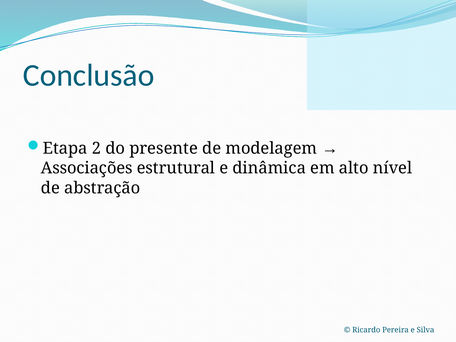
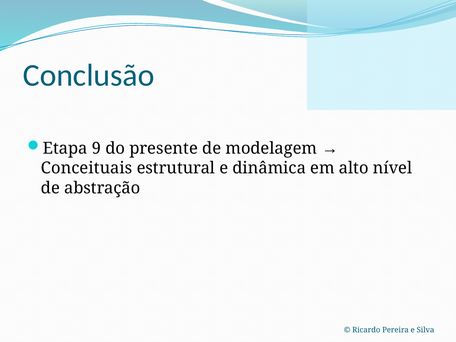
2: 2 -> 9
Associações: Associações -> Conceituais
